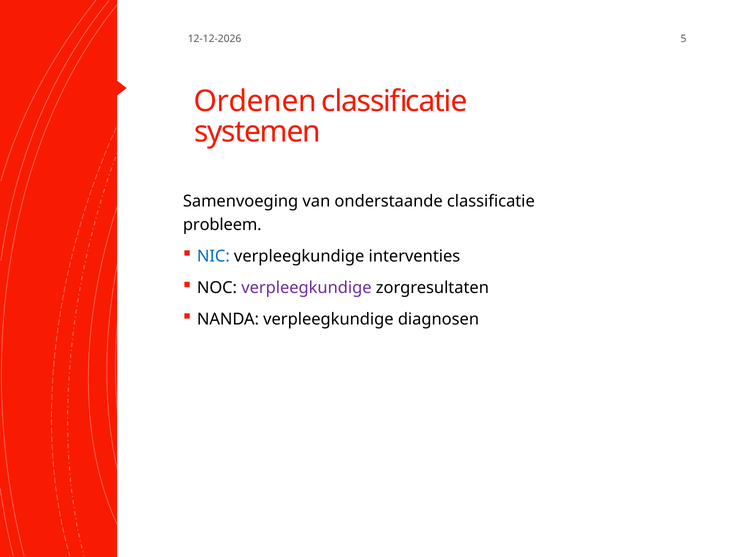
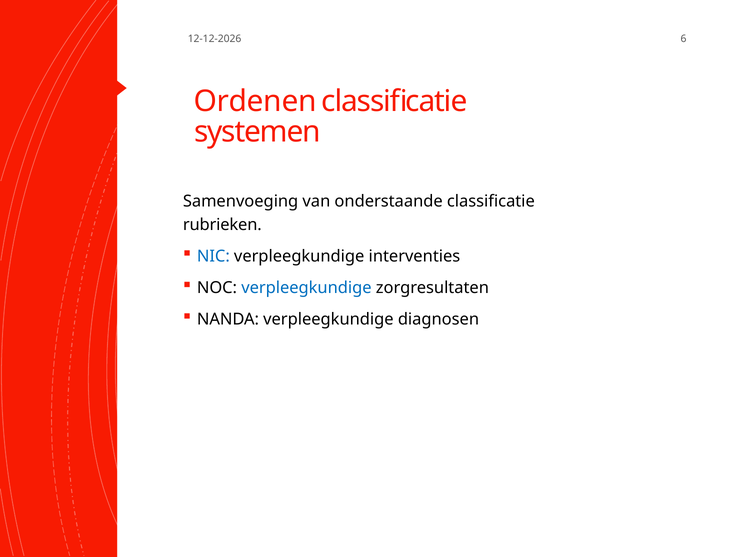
5: 5 -> 6
probleem: probleem -> rubrieken
verpleegkundige at (306, 288) colour: purple -> blue
